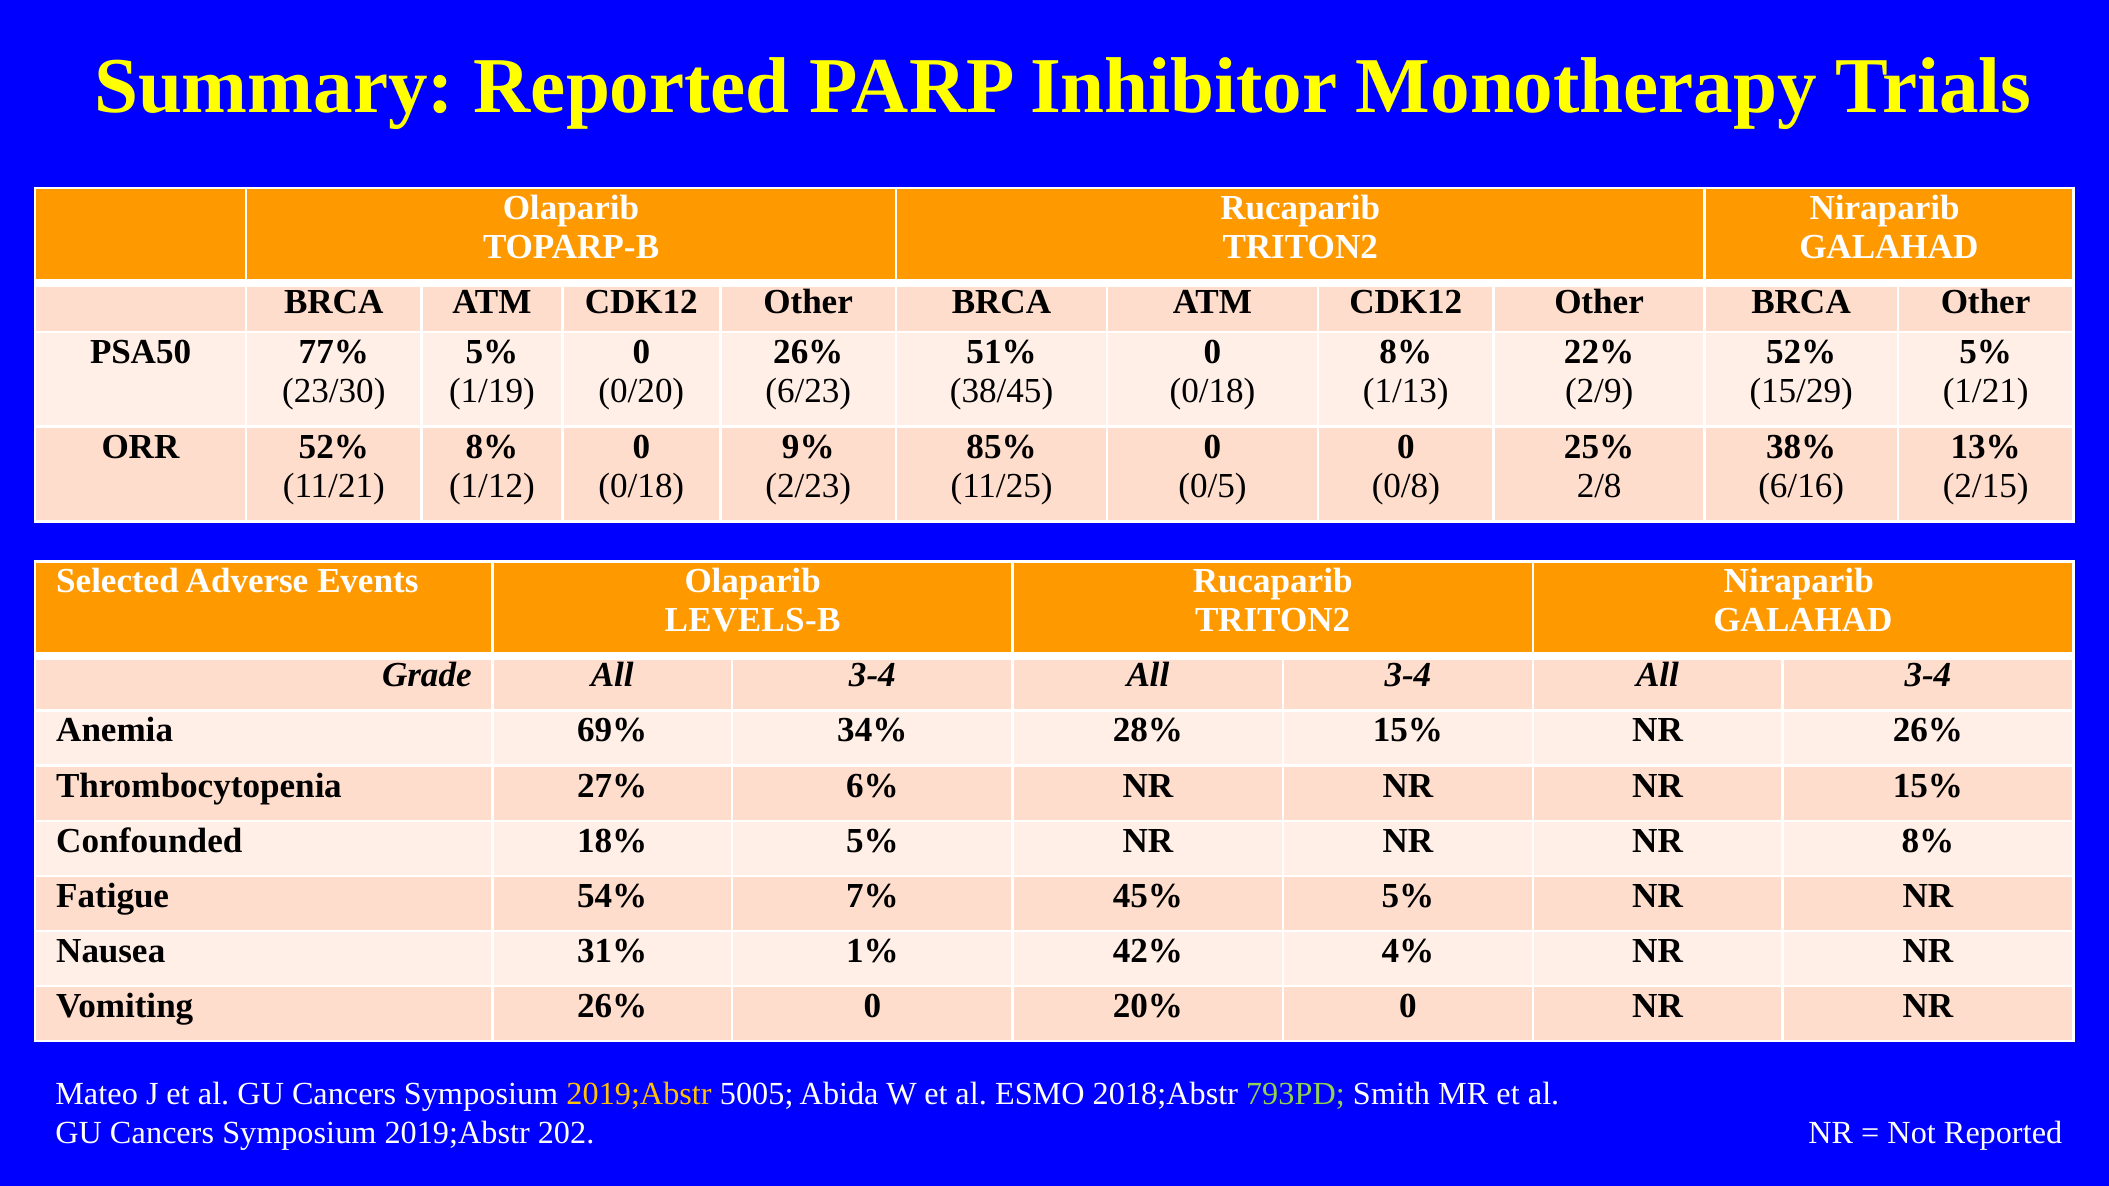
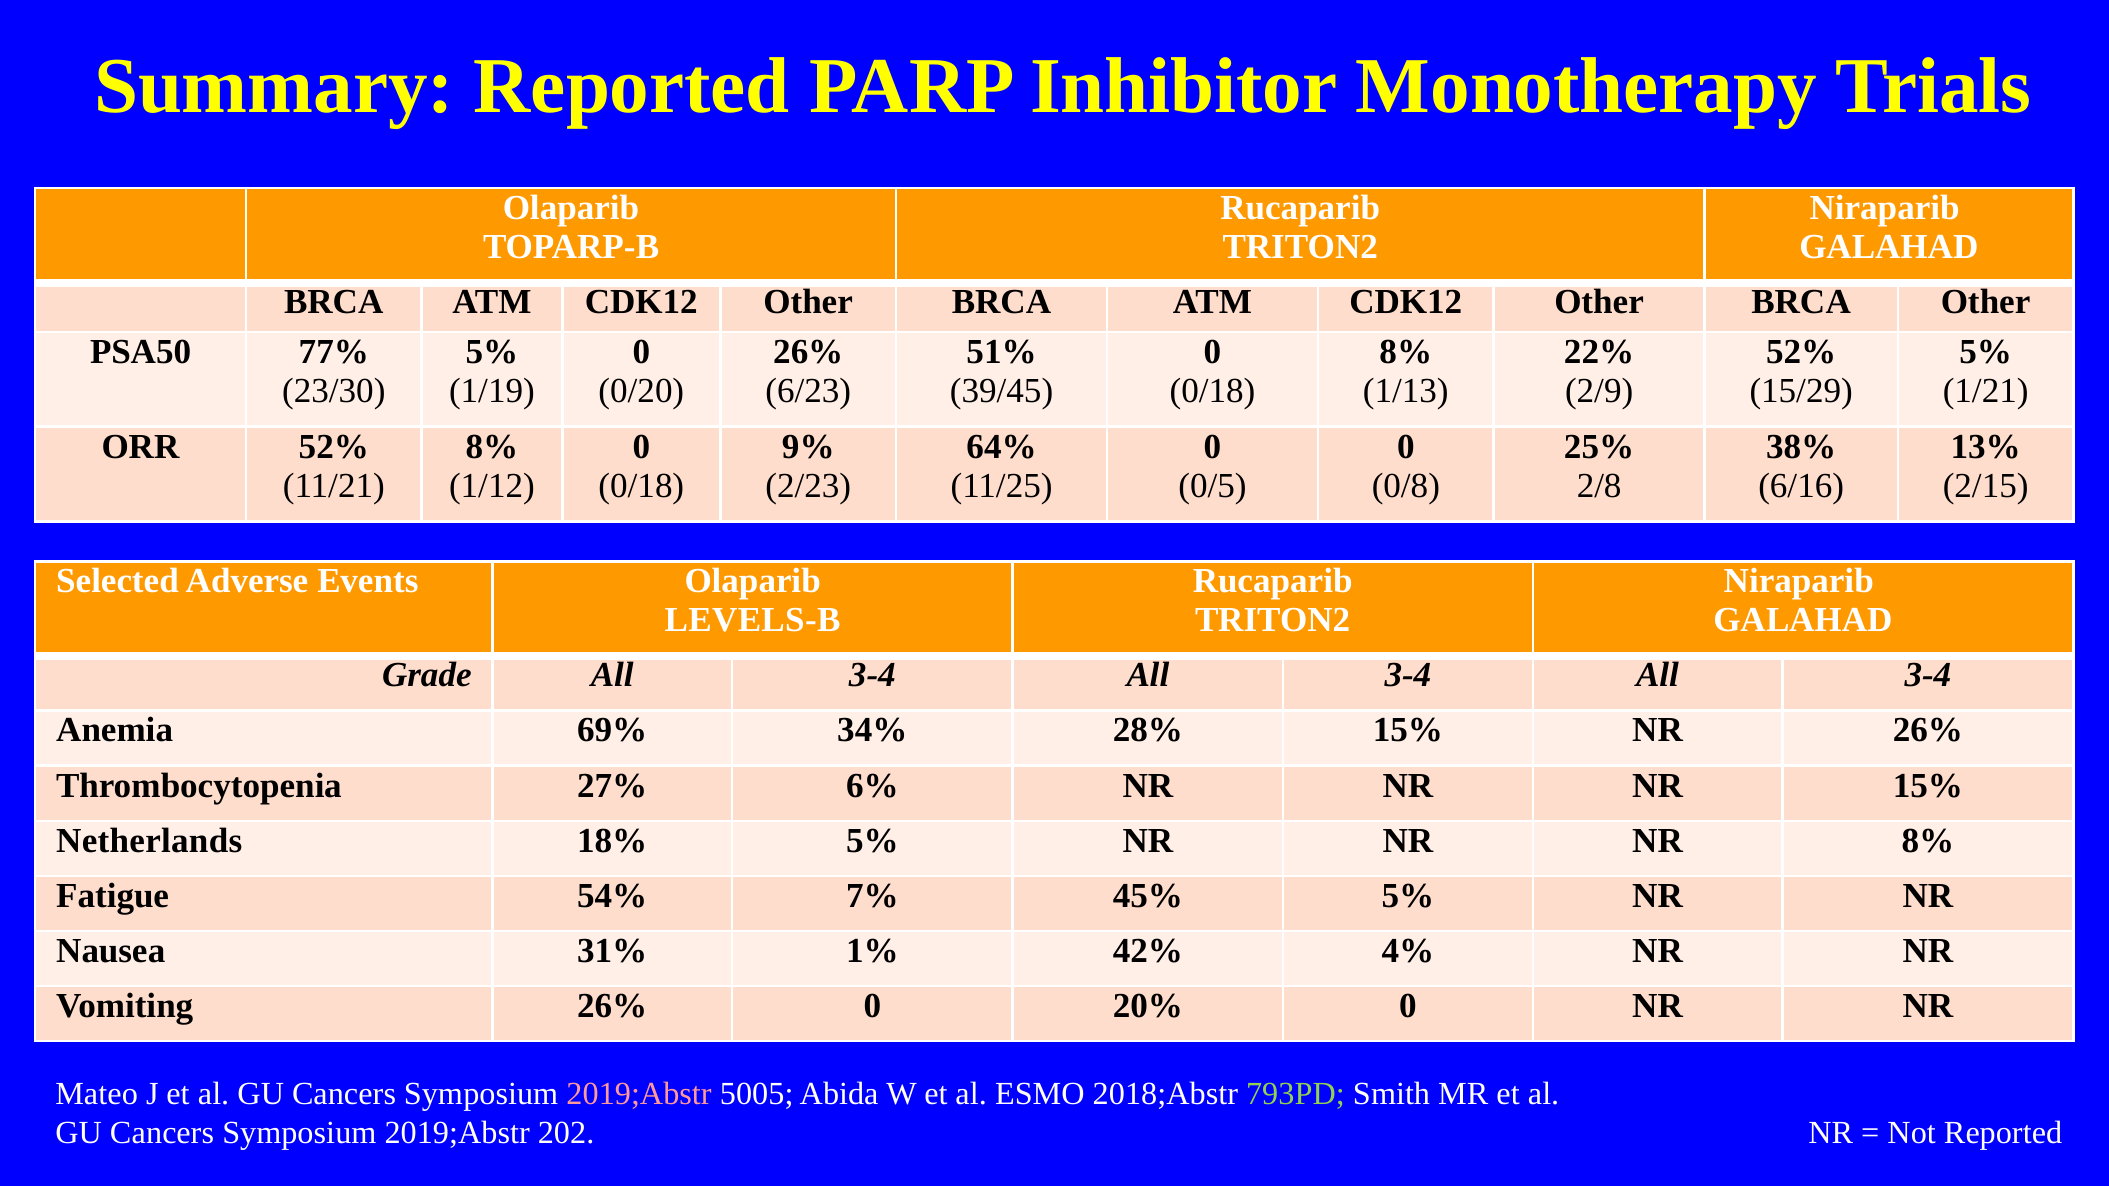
38/45: 38/45 -> 39/45
85%: 85% -> 64%
Confounded: Confounded -> Netherlands
2019;Abstr at (639, 1094) colour: yellow -> pink
